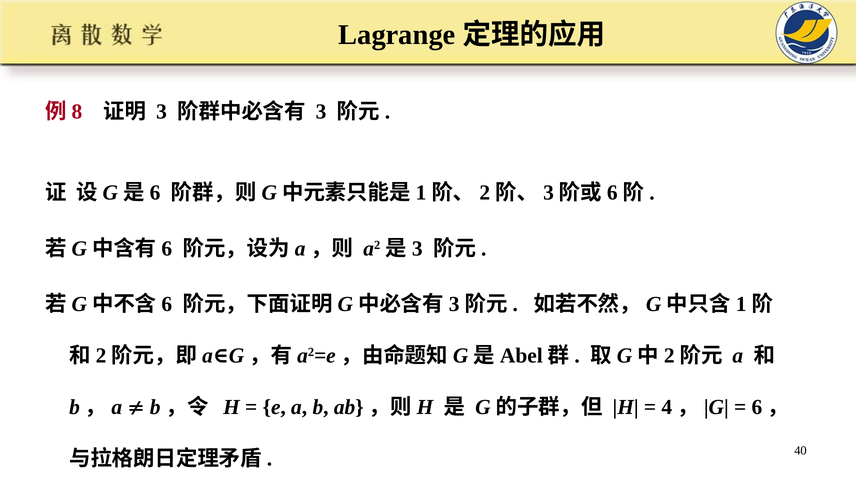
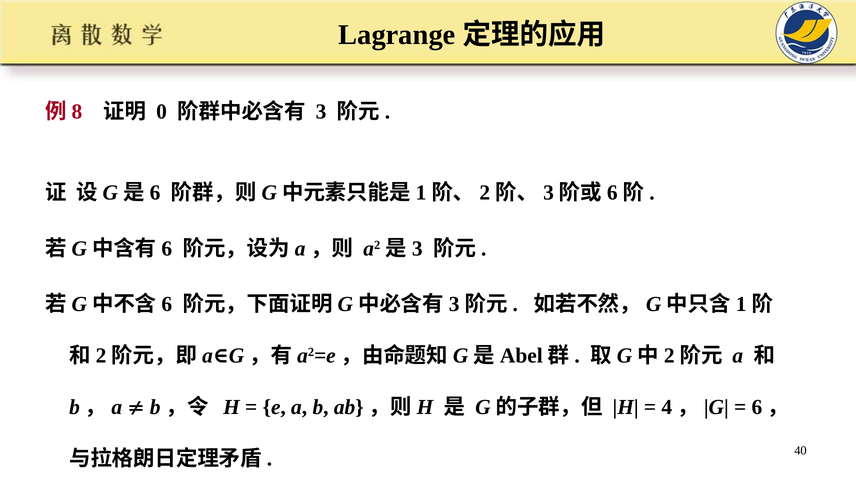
3 at (162, 112): 3 -> 0
